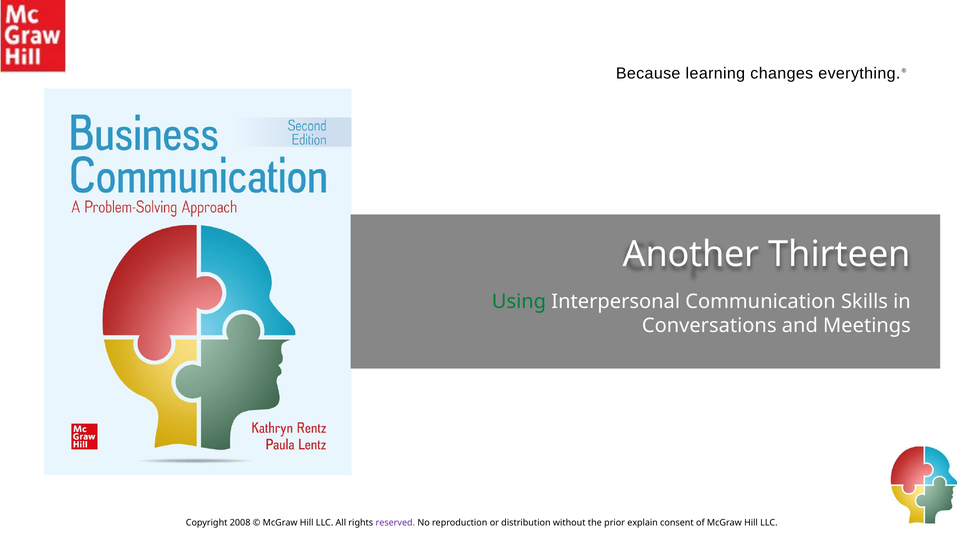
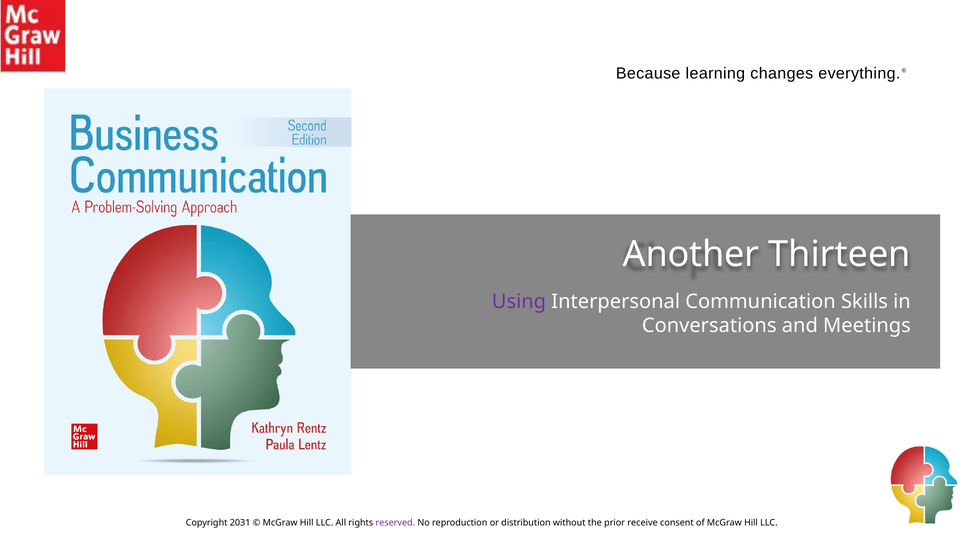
Using colour: green -> purple
2008: 2008 -> 2031
explain: explain -> receive
